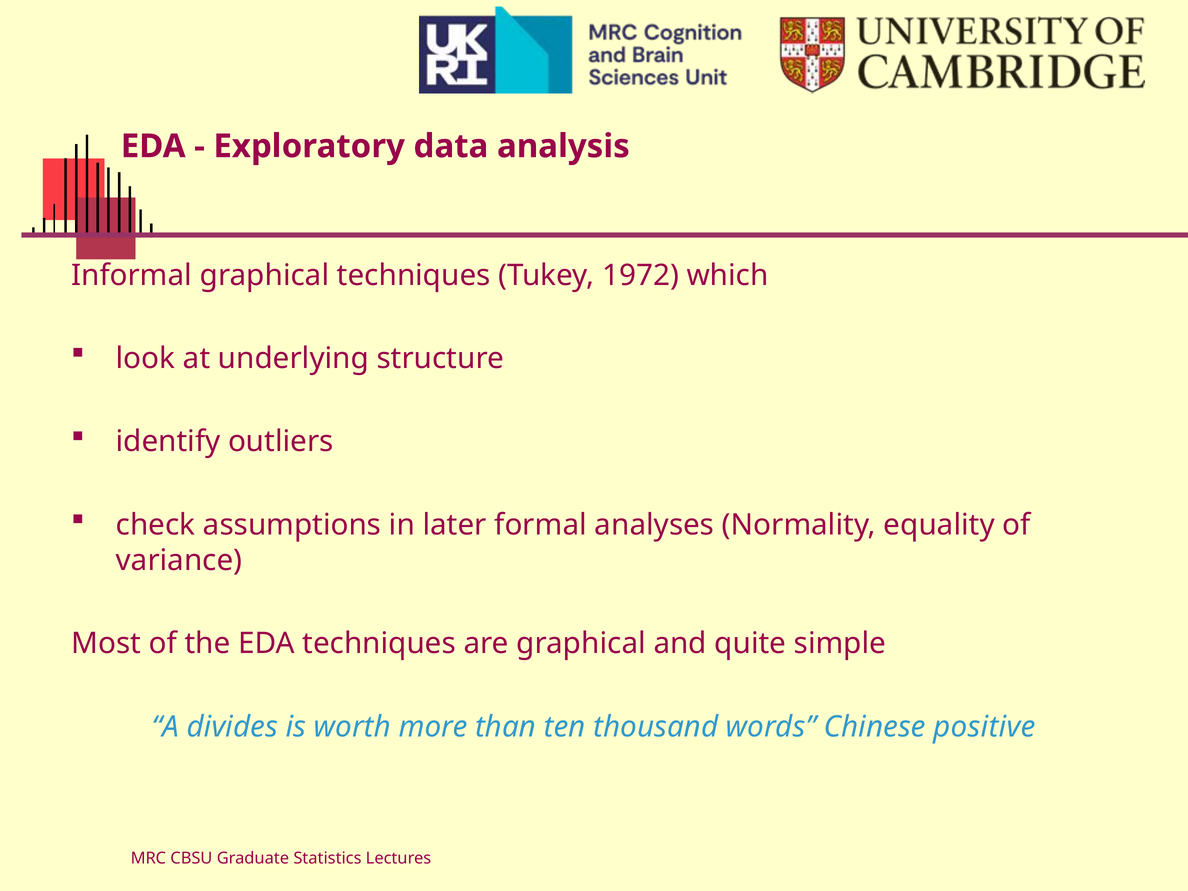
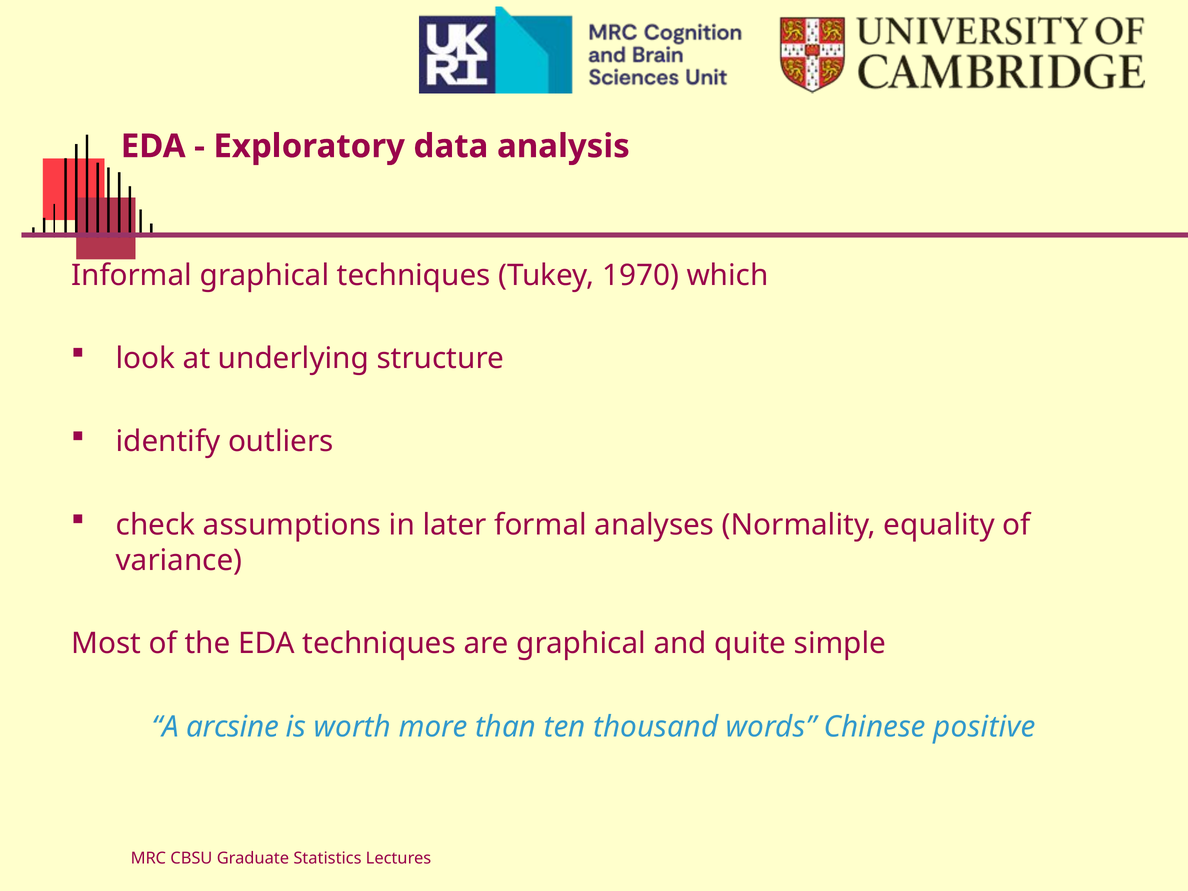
1972: 1972 -> 1970
divides: divides -> arcsine
